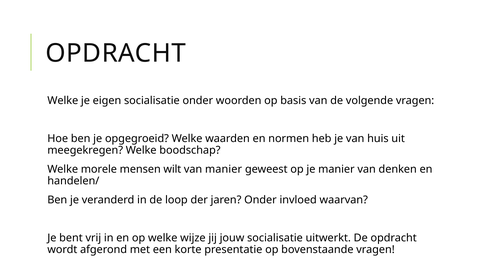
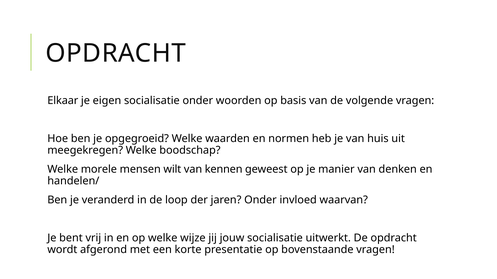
Welke at (63, 101): Welke -> Elkaar
van manier: manier -> kennen
